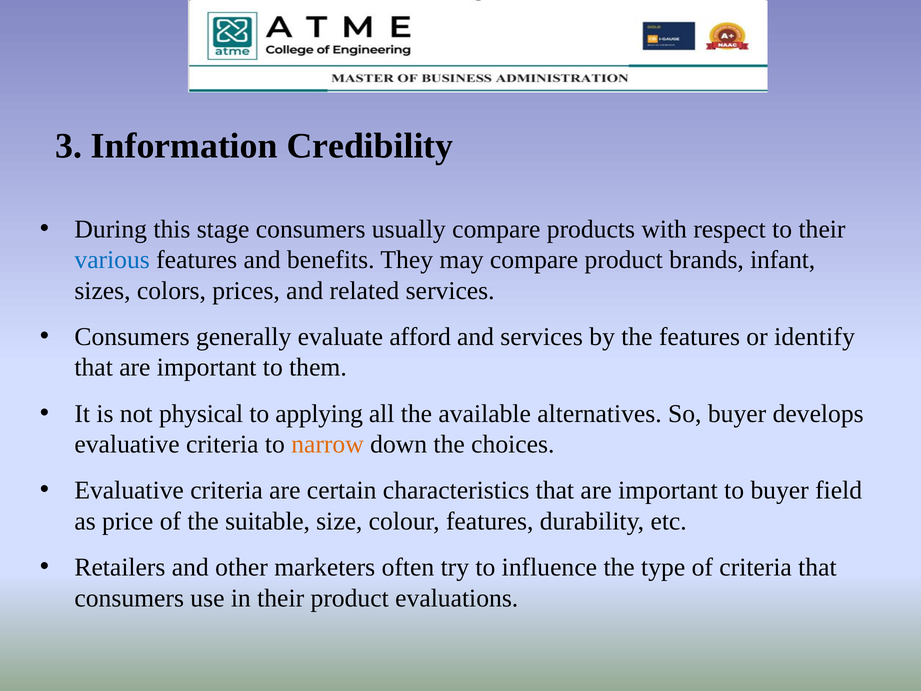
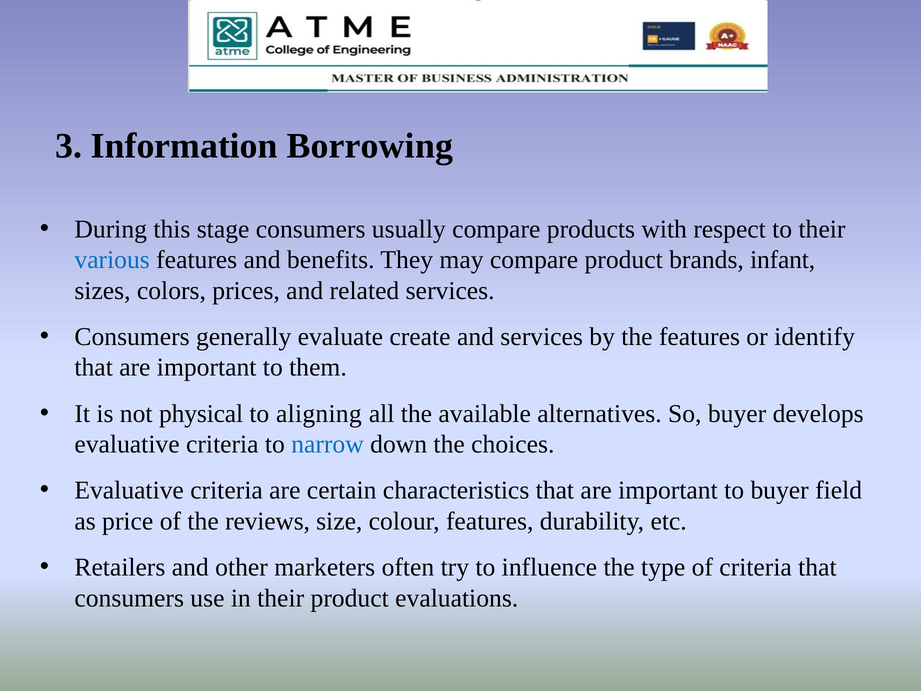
Credibility: Credibility -> Borrowing
afford: afford -> create
applying: applying -> aligning
narrow colour: orange -> blue
suitable: suitable -> reviews
